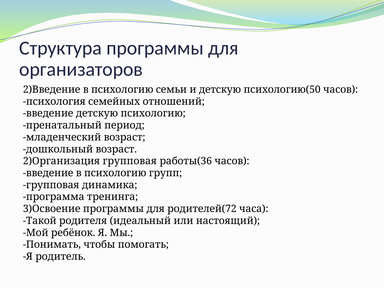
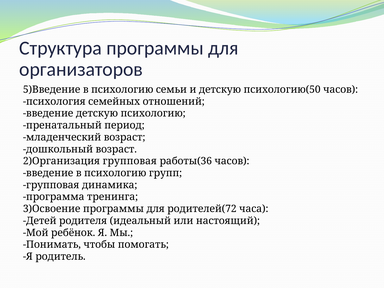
2)Введение: 2)Введение -> 5)Введение
Такой: Такой -> Детей
